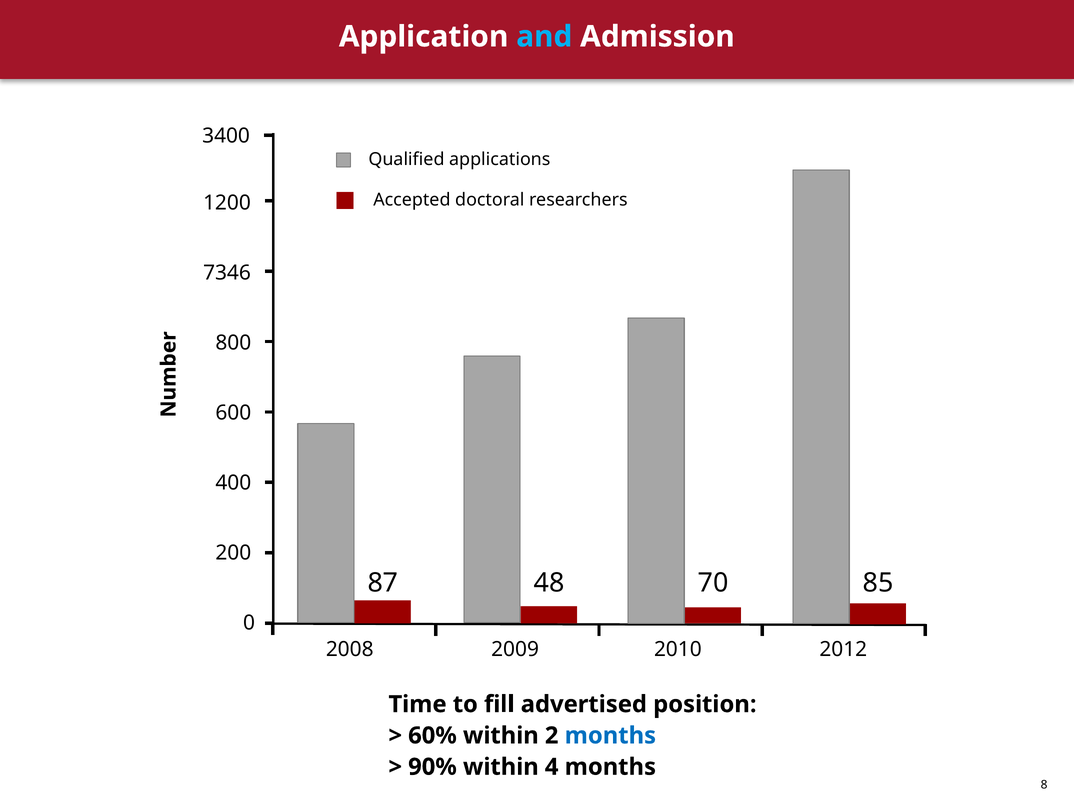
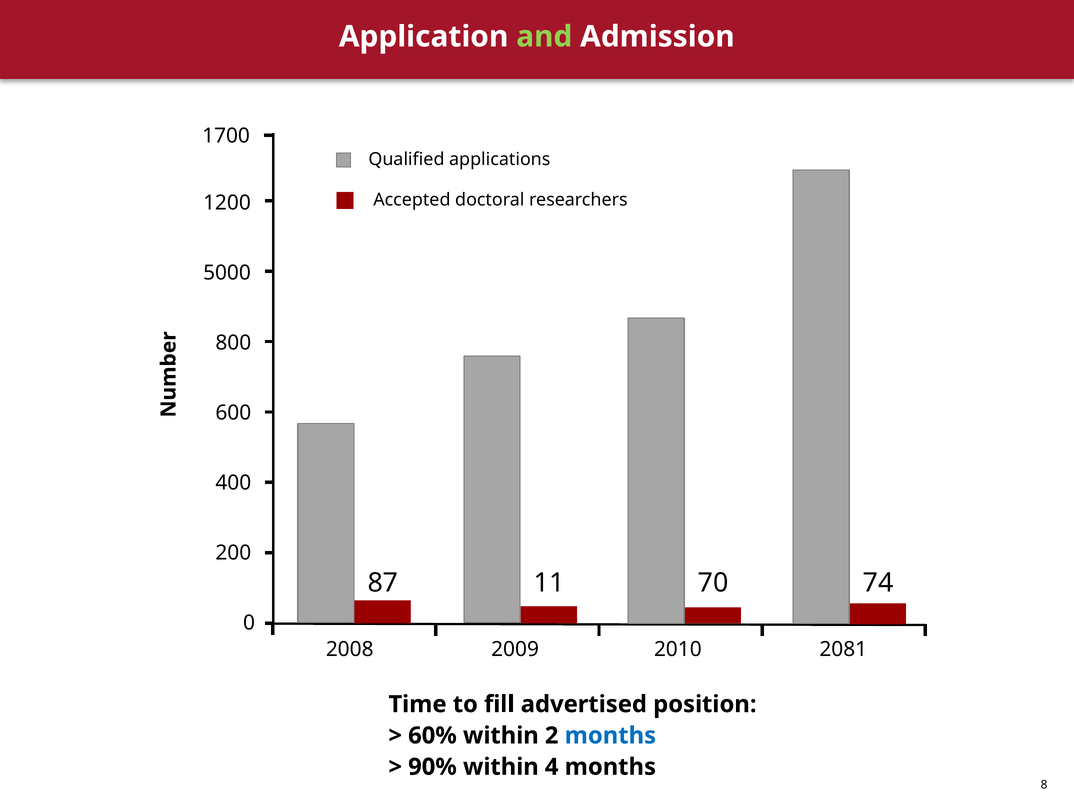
and colour: light blue -> light green
3400: 3400 -> 1700
7346: 7346 -> 5000
48: 48 -> 11
85: 85 -> 74
2012: 2012 -> 2081
